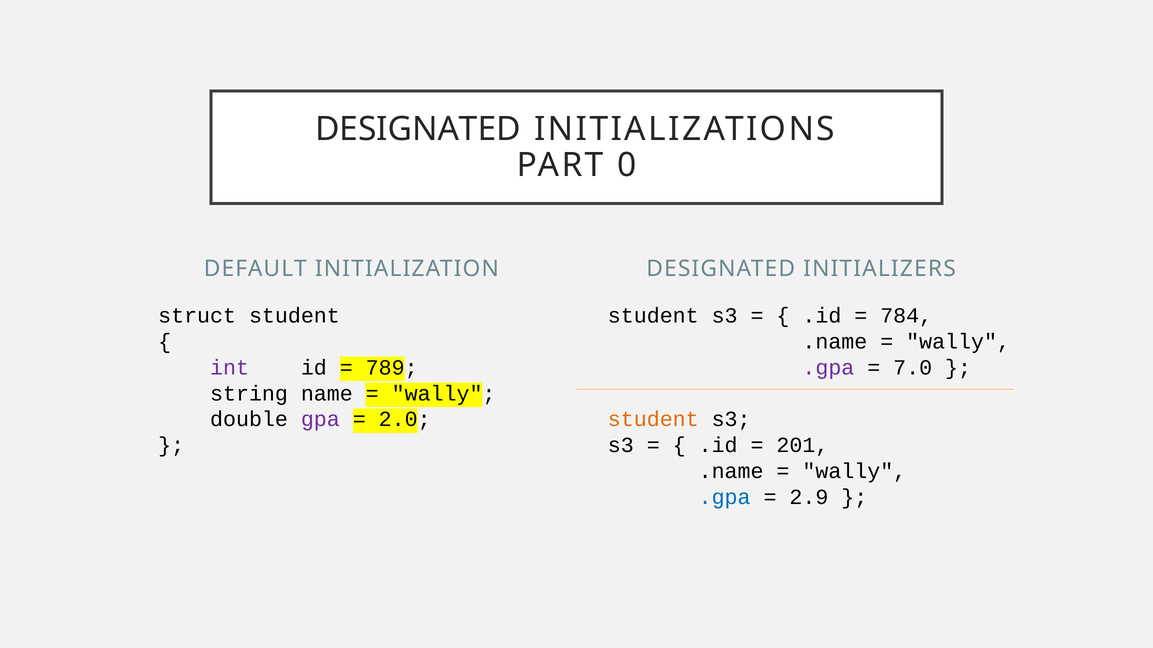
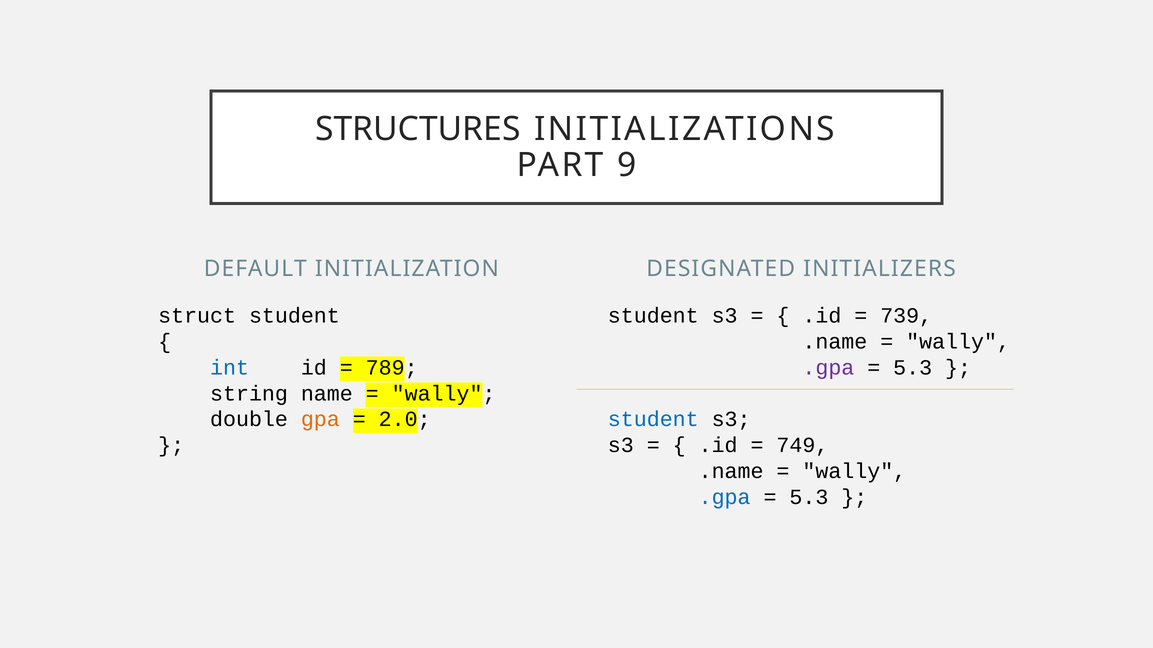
DESIGNATED at (418, 129): DESIGNATED -> STRUCTURES
0: 0 -> 9
784: 784 -> 739
int colour: purple -> blue
7.0 at (913, 368): 7.0 -> 5.3
gpa colour: purple -> orange
student at (653, 420) colour: orange -> blue
201: 201 -> 749
2.9 at (809, 498): 2.9 -> 5.3
